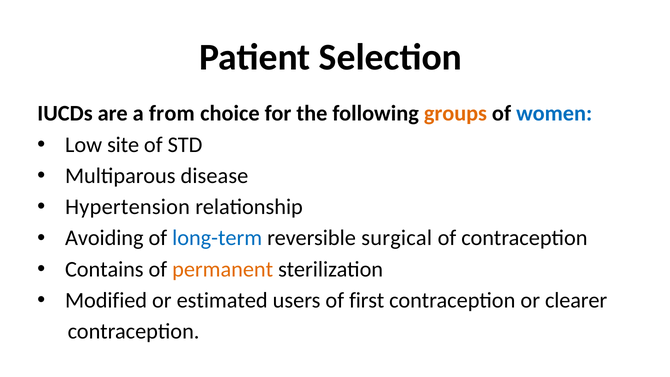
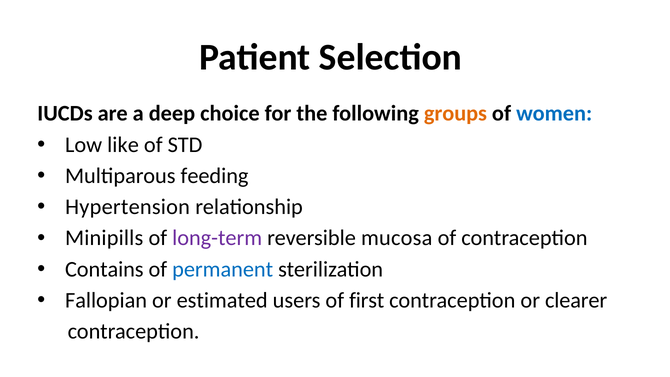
from: from -> deep
site: site -> like
disease: disease -> feeding
Avoiding: Avoiding -> Minipills
long-term colour: blue -> purple
surgical: surgical -> mucosa
permanent colour: orange -> blue
Modified: Modified -> Fallopian
